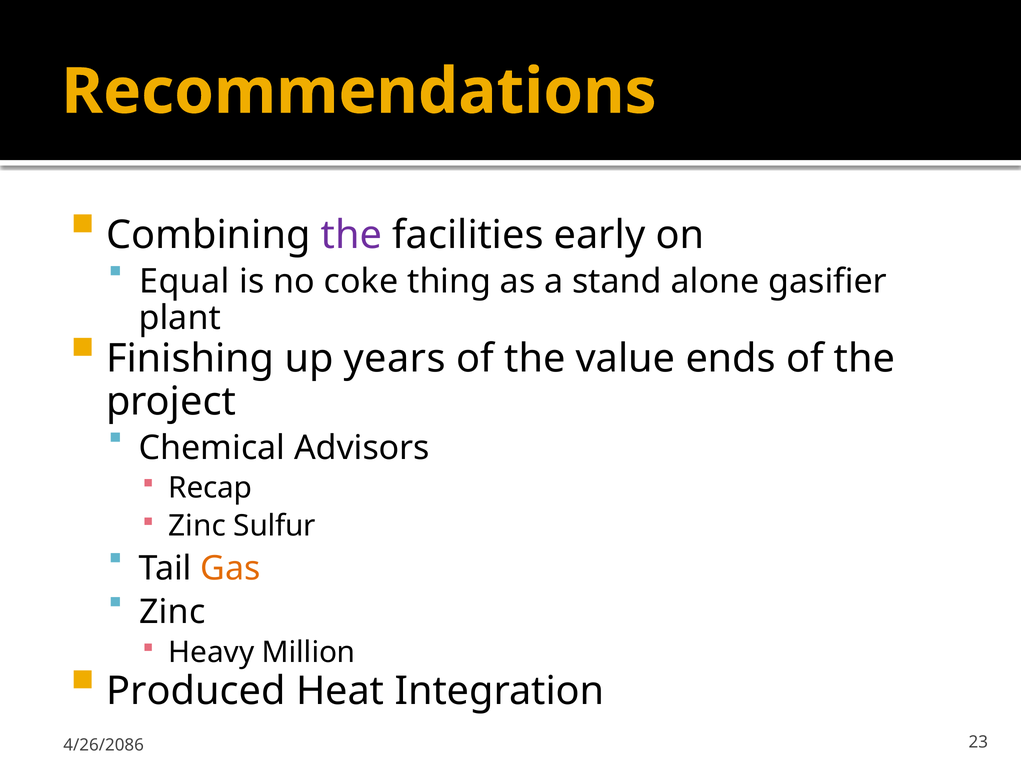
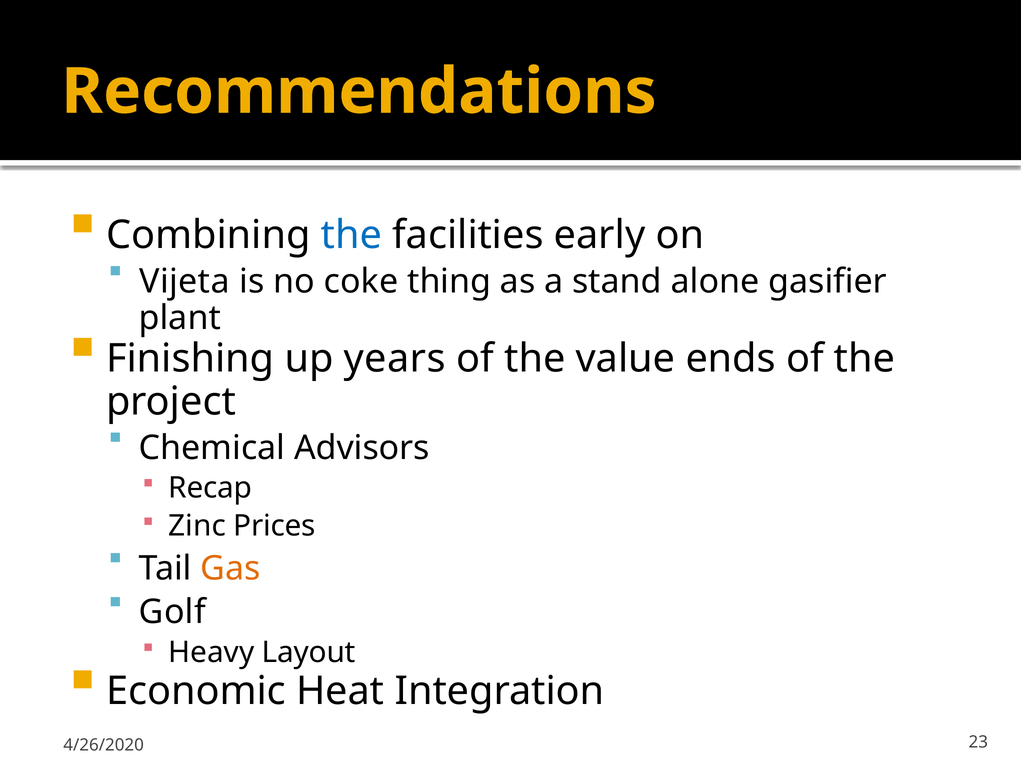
the at (351, 235) colour: purple -> blue
Equal: Equal -> Vijeta
Sulfur: Sulfur -> Prices
Zinc at (172, 612): Zinc -> Golf
Million: Million -> Layout
Produced: Produced -> Economic
4/26/2086: 4/26/2086 -> 4/26/2020
